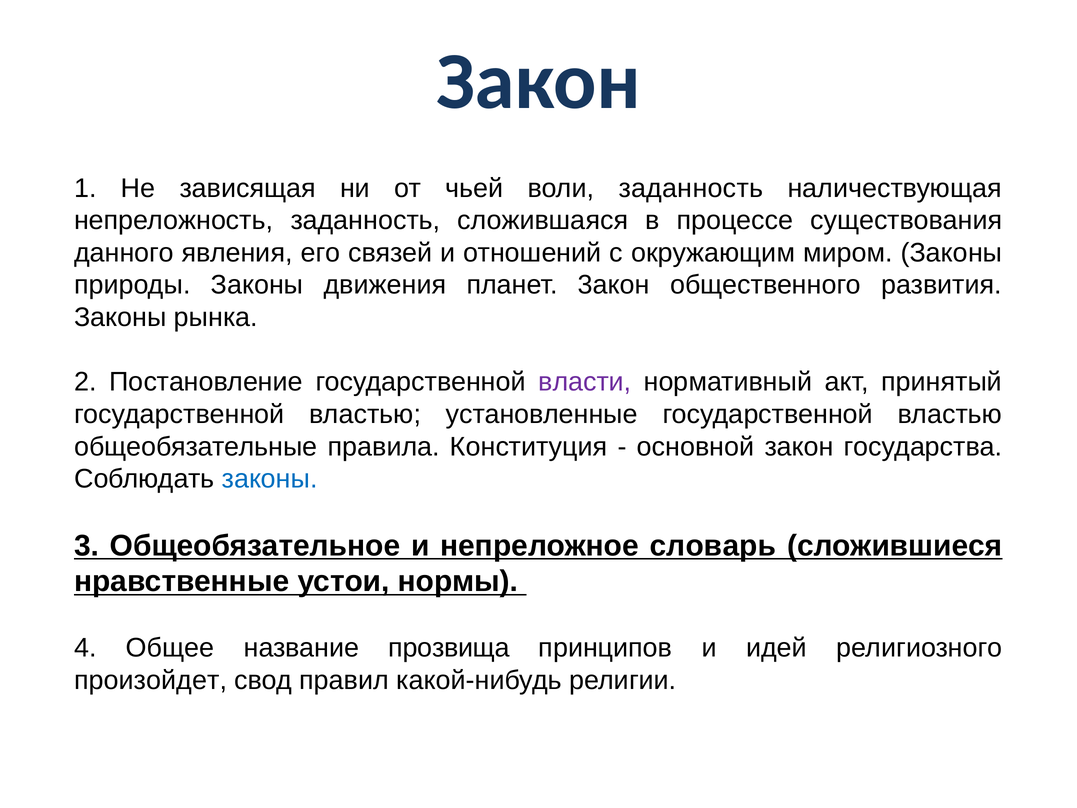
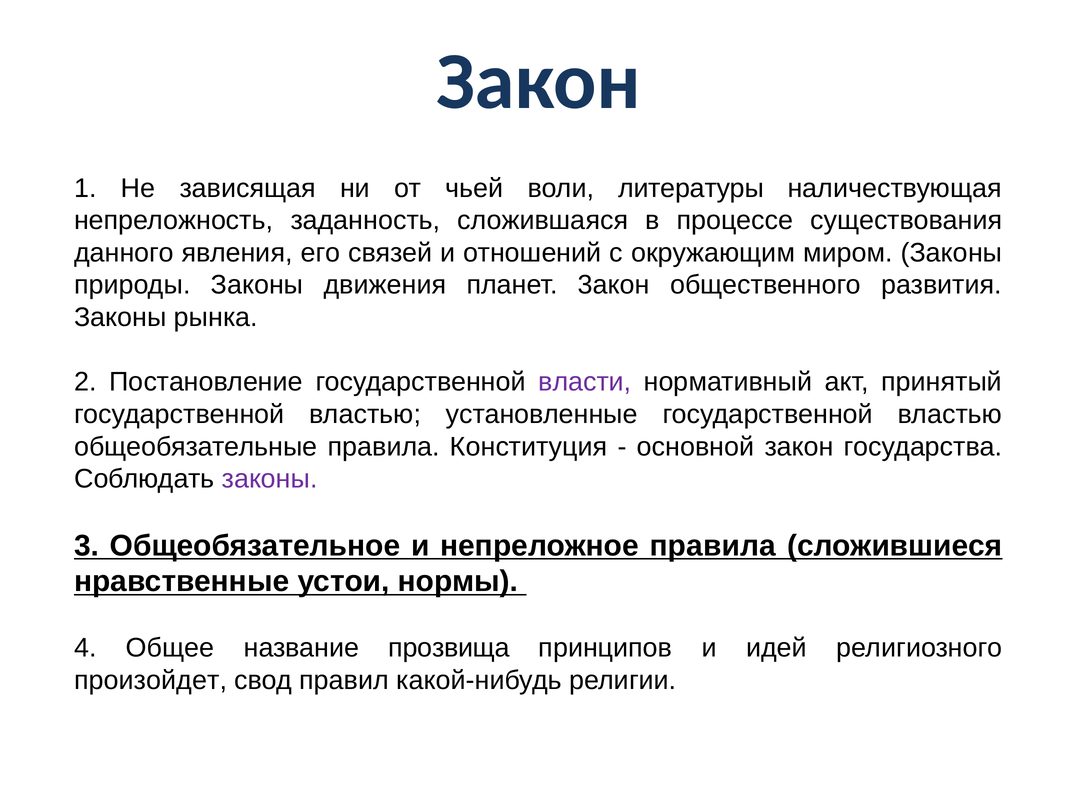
воли заданность: заданность -> литературы
законы at (270, 479) colour: blue -> purple
непреложное словарь: словарь -> правила
